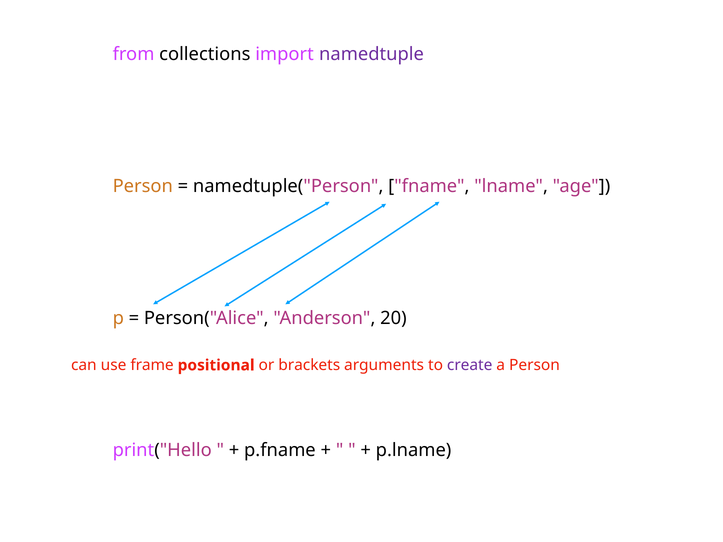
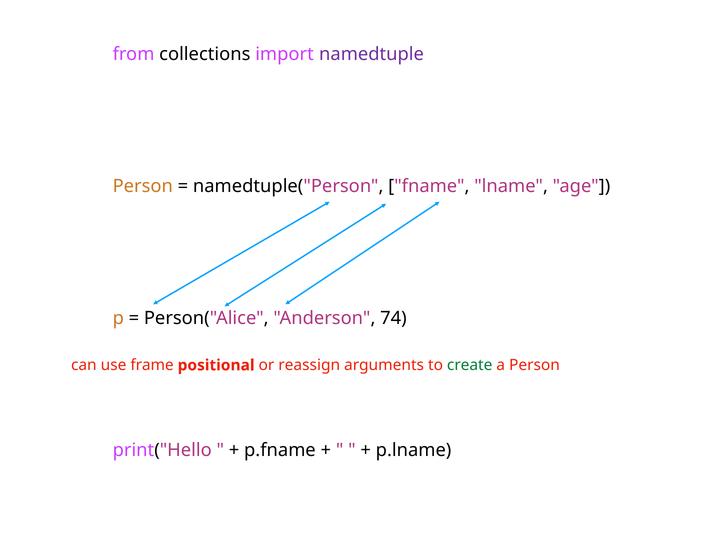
20: 20 -> 74
brackets: brackets -> reassign
create colour: purple -> green
